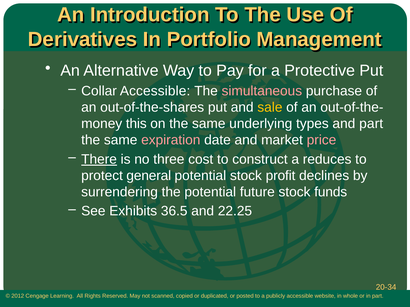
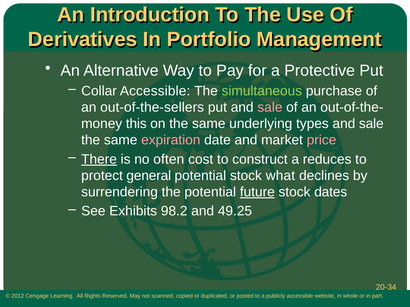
simultaneous colour: pink -> light green
out-of-the-shares: out-of-the-shares -> out-of-the-sellers
sale at (270, 108) colour: yellow -> pink
part at (371, 124): part -> sale
three: three -> often
profit: profit -> what
future underline: none -> present
funds: funds -> dates
36.5: 36.5 -> 98.2
22.25: 22.25 -> 49.25
